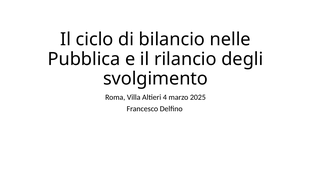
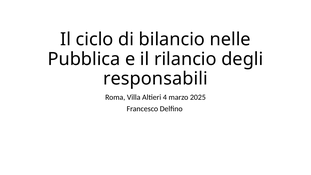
svolgimento: svolgimento -> responsabili
